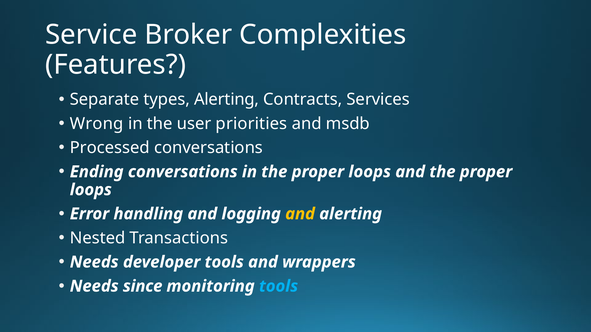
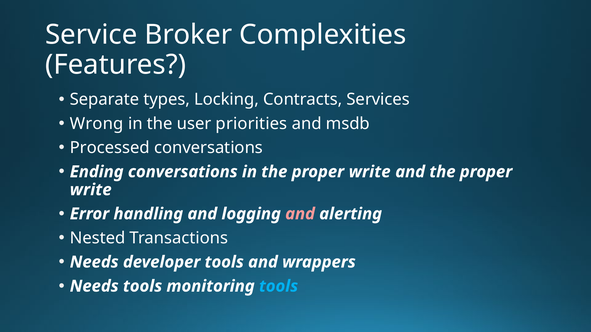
types Alerting: Alerting -> Locking
in the proper loops: loops -> write
loops at (91, 190): loops -> write
and at (300, 214) colour: yellow -> pink
Needs since: since -> tools
